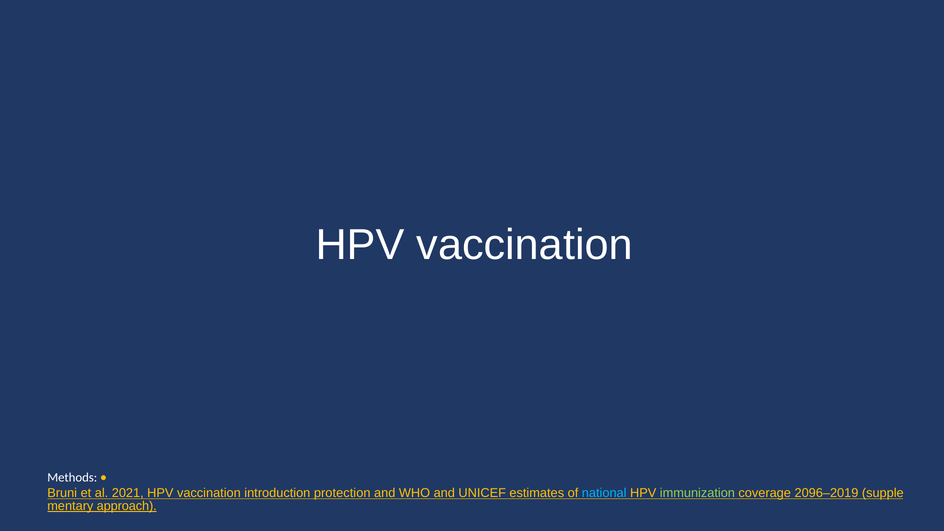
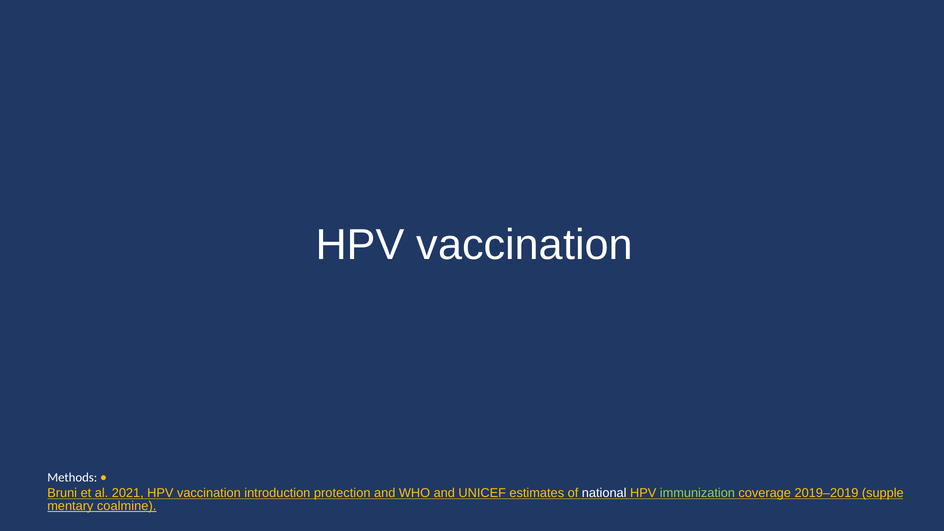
national colour: light blue -> white
2096–2019: 2096–2019 -> 2019–2019
approach: approach -> coalmine
